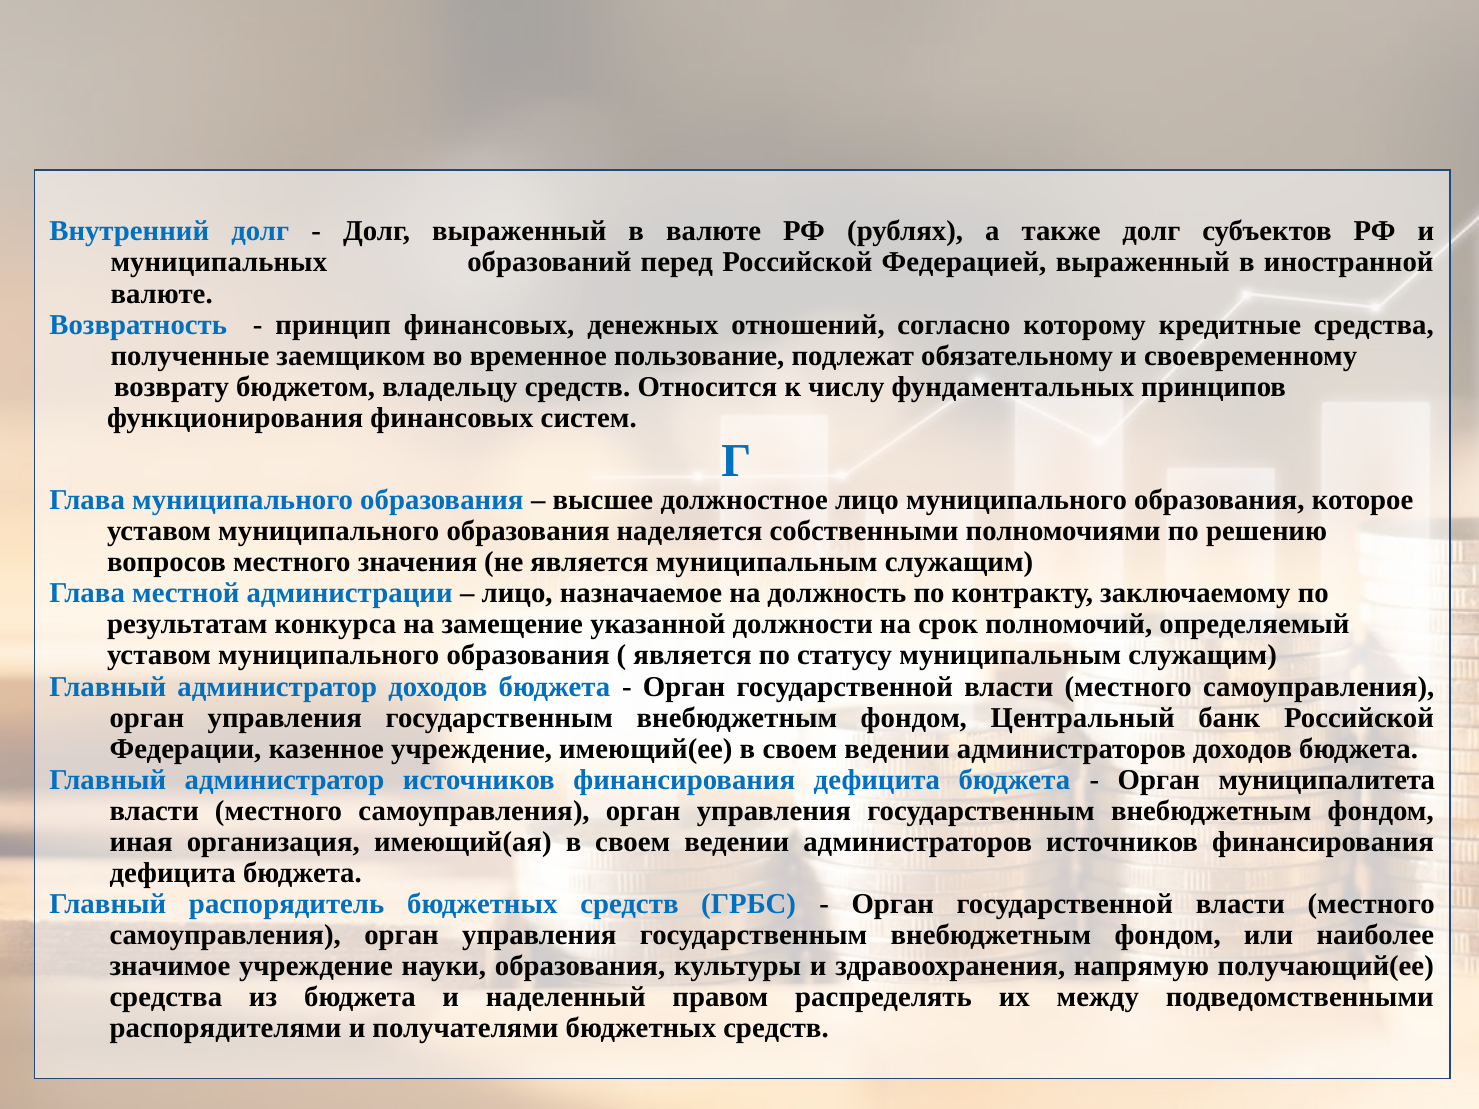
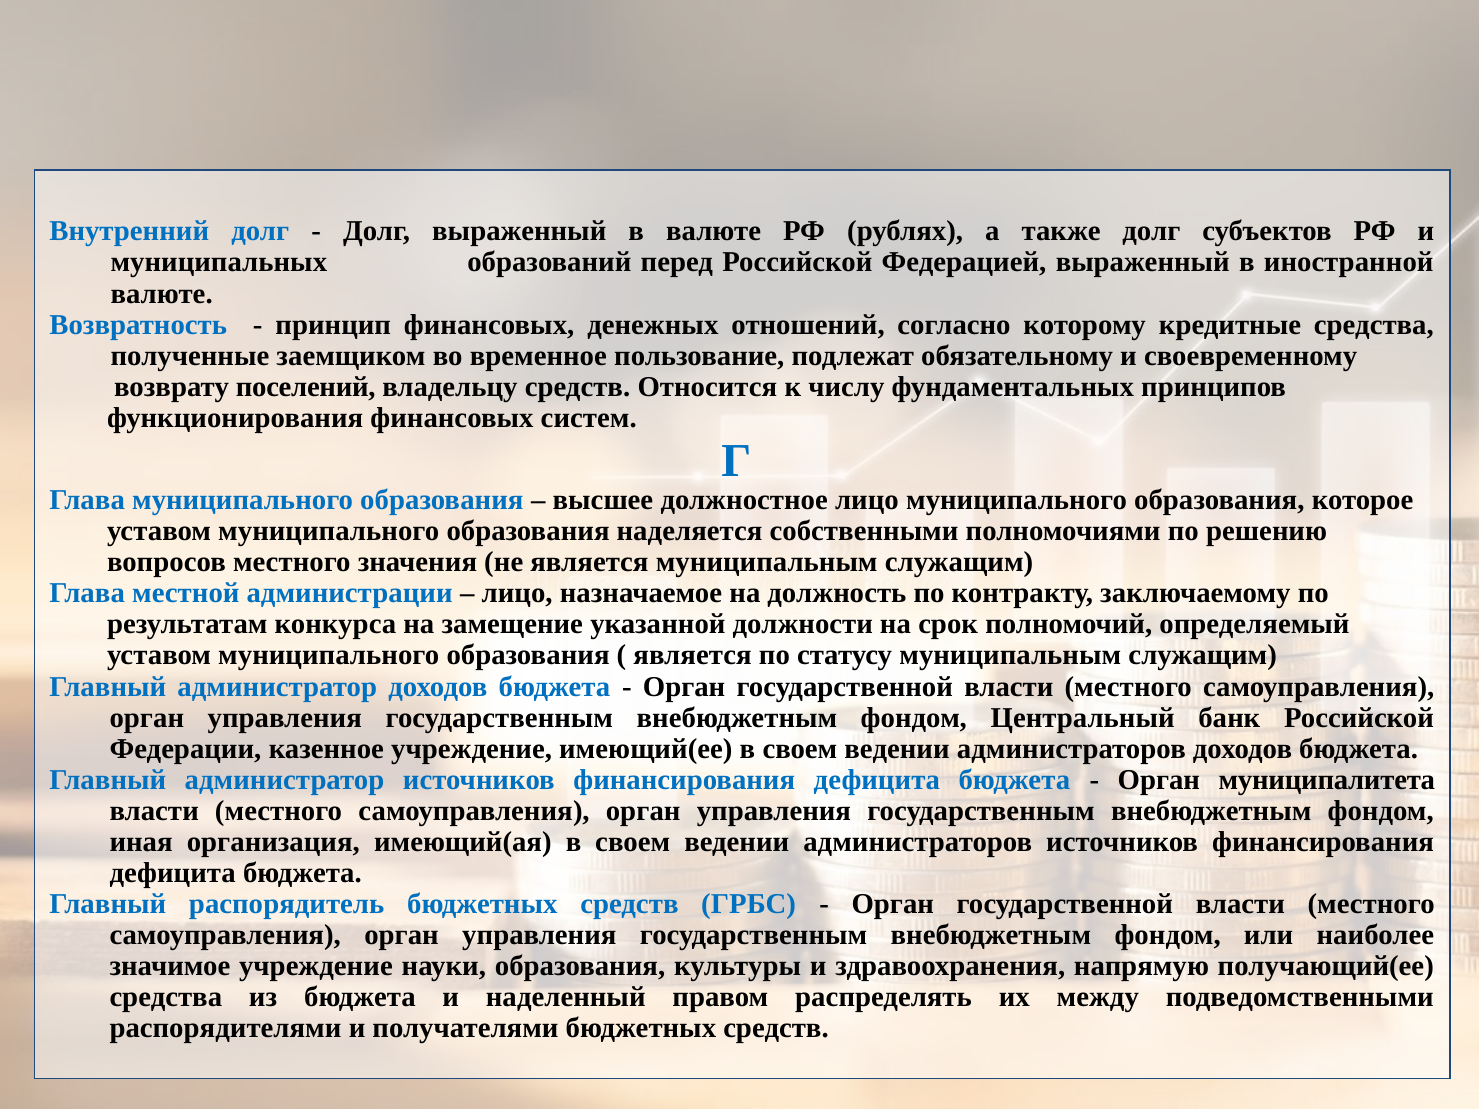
бюджетом: бюджетом -> поселений
